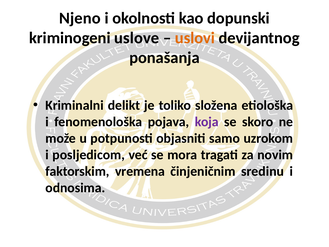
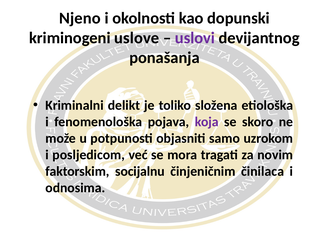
uslovi colour: orange -> purple
vremena: vremena -> socijalnu
sredinu: sredinu -> činilaca
